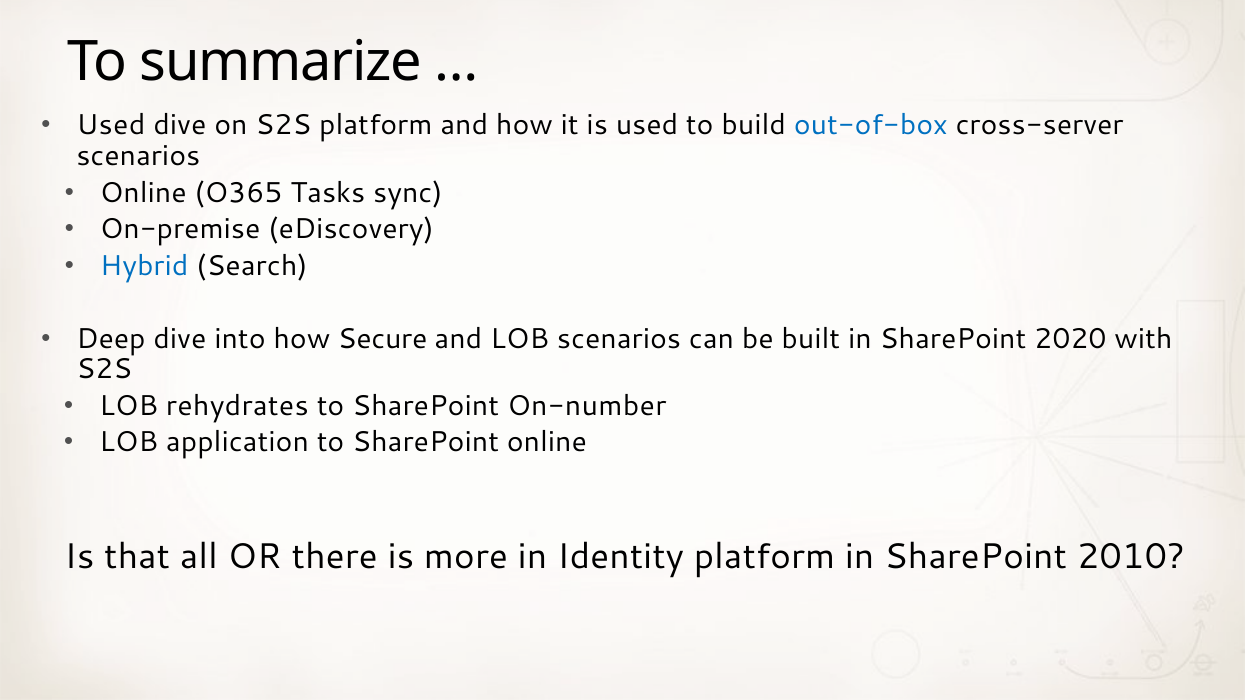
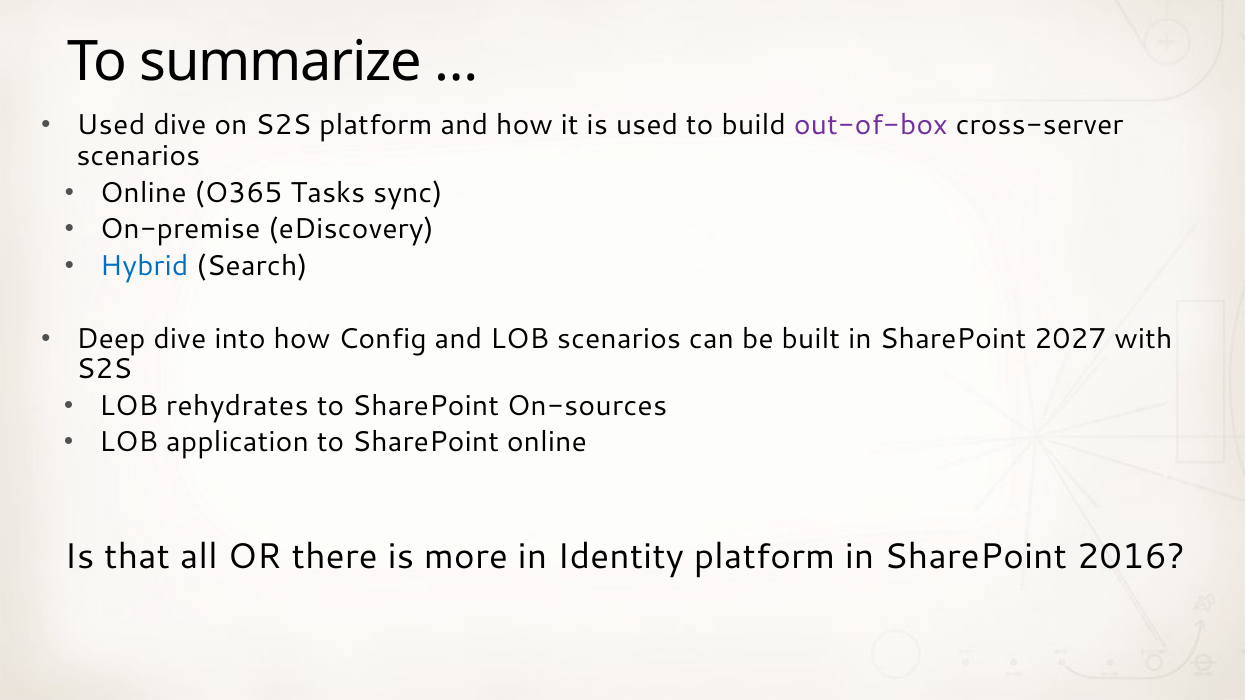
out-of-box colour: blue -> purple
Secure: Secure -> Config
2020: 2020 -> 2027
On-number: On-number -> On-sources
2010: 2010 -> 2016
